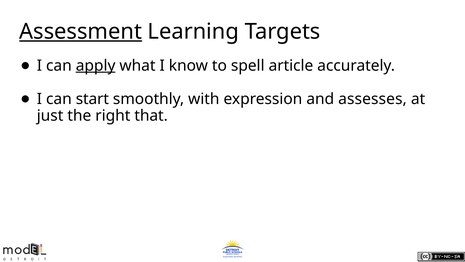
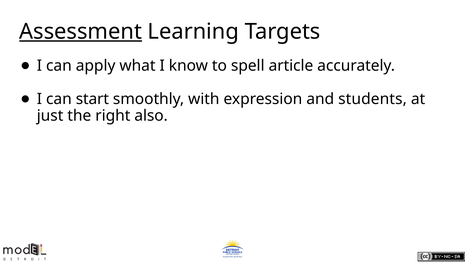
apply underline: present -> none
assesses: assesses -> students
that: that -> also
